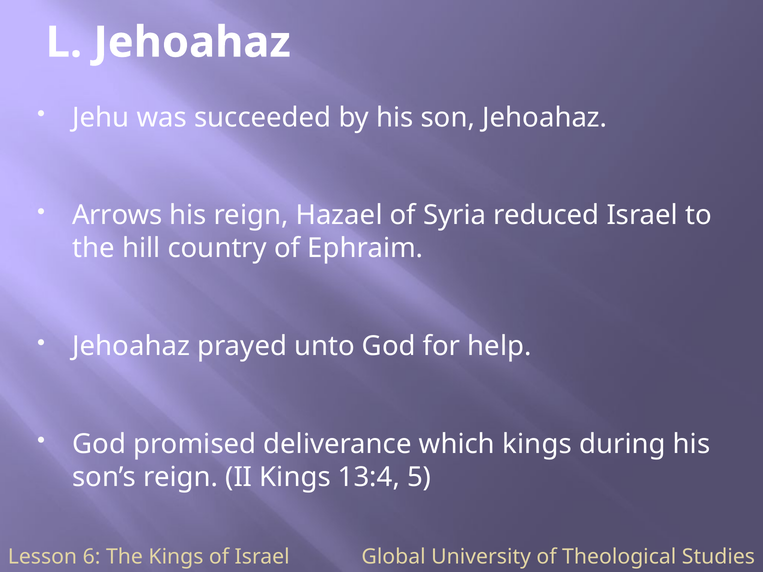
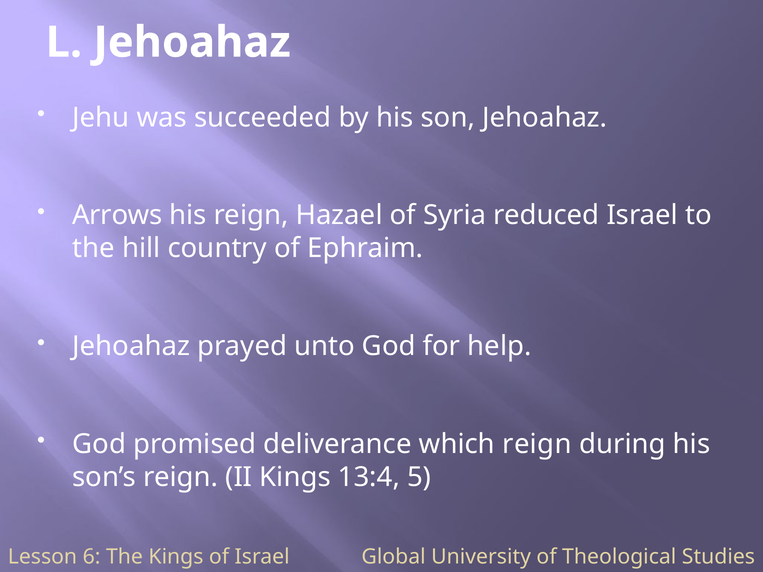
which kings: kings -> reign
